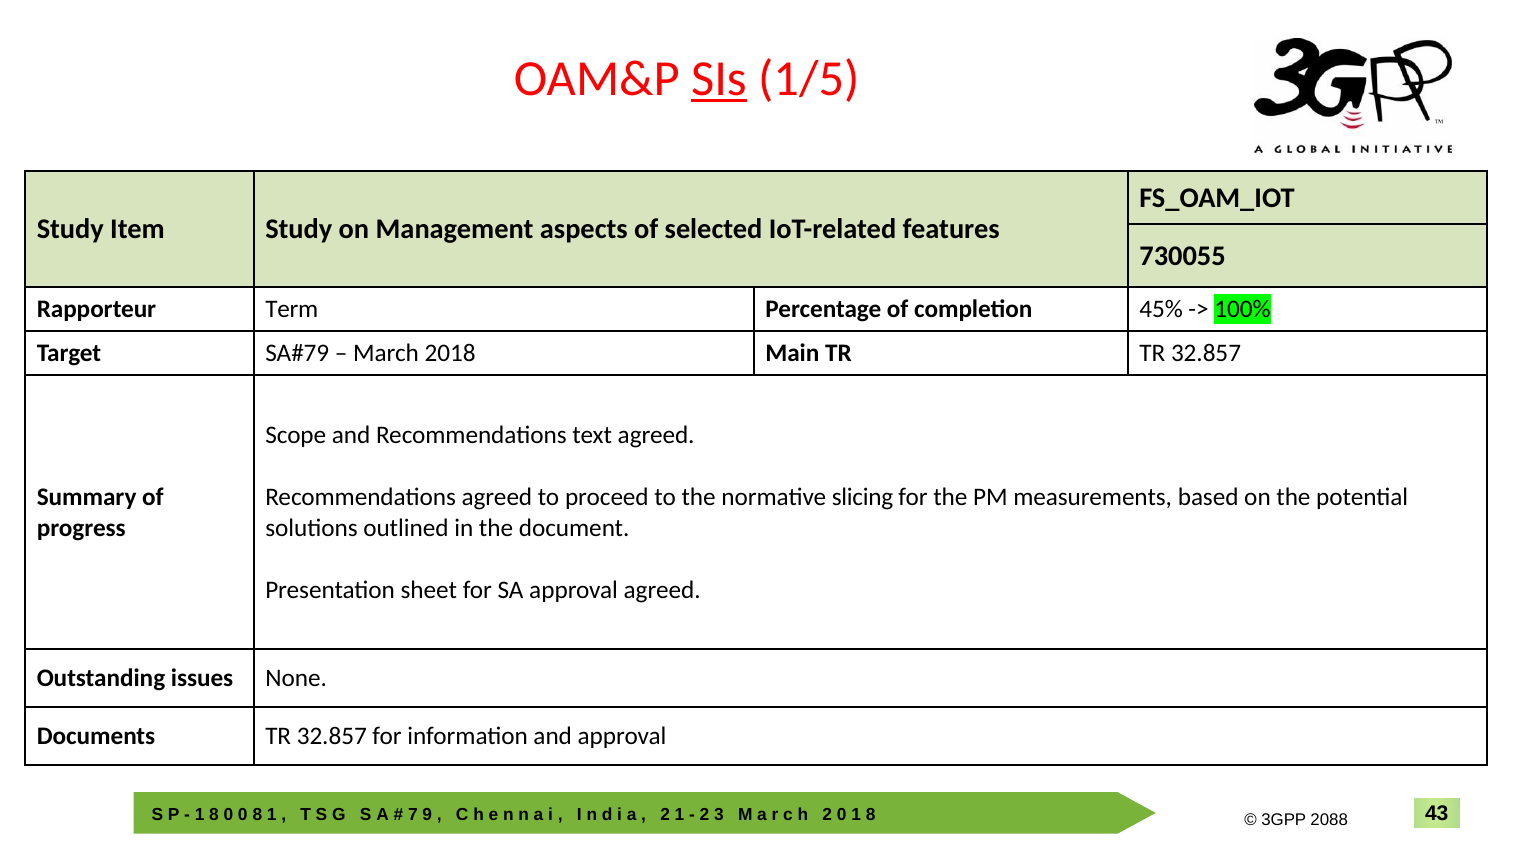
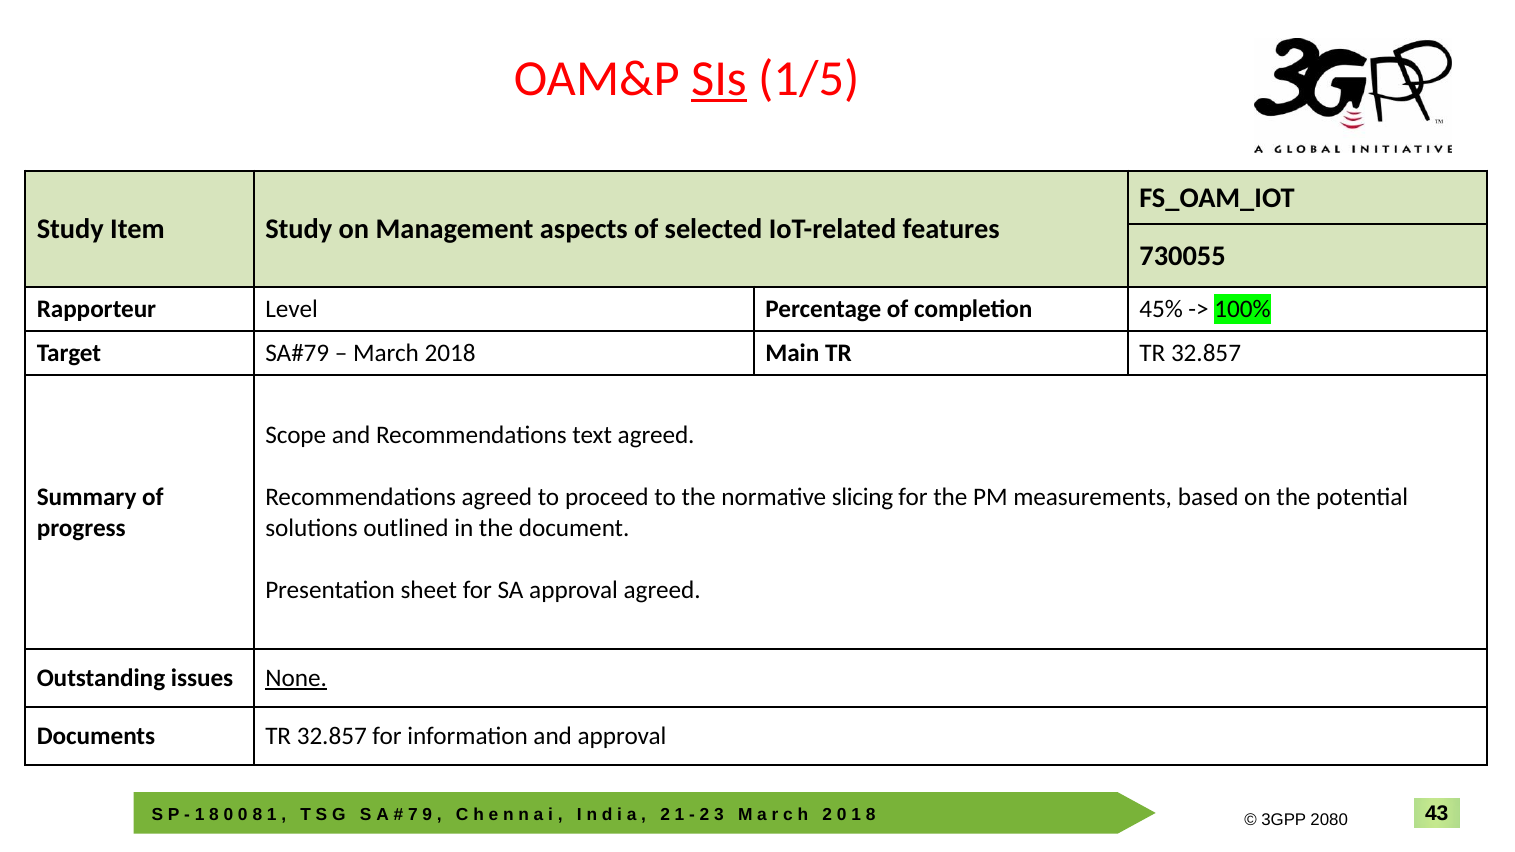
Term: Term -> Level
None underline: none -> present
2088: 2088 -> 2080
